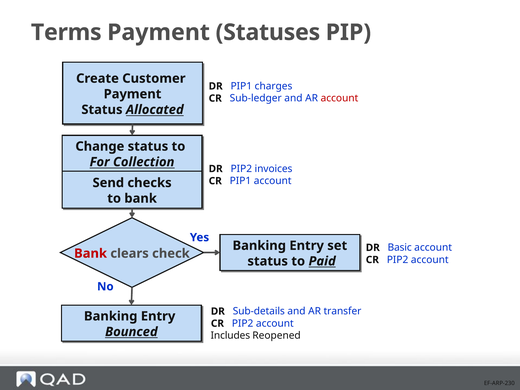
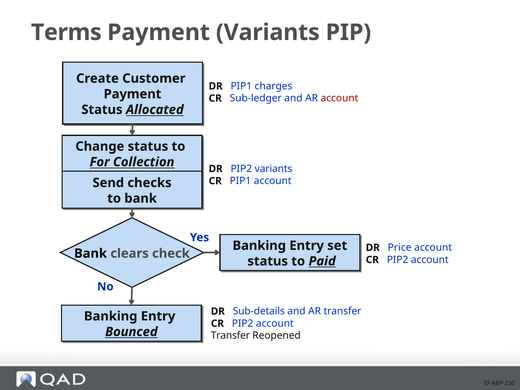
Payment Statuses: Statuses -> Variants
PIP2 invoices: invoices -> variants
Basic: Basic -> Price
Bank at (91, 253) colour: red -> black
Includes at (230, 336): Includes -> Transfer
